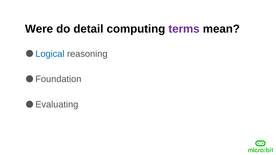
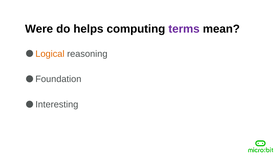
detail: detail -> helps
Logical colour: blue -> orange
Evaluating: Evaluating -> Interesting
